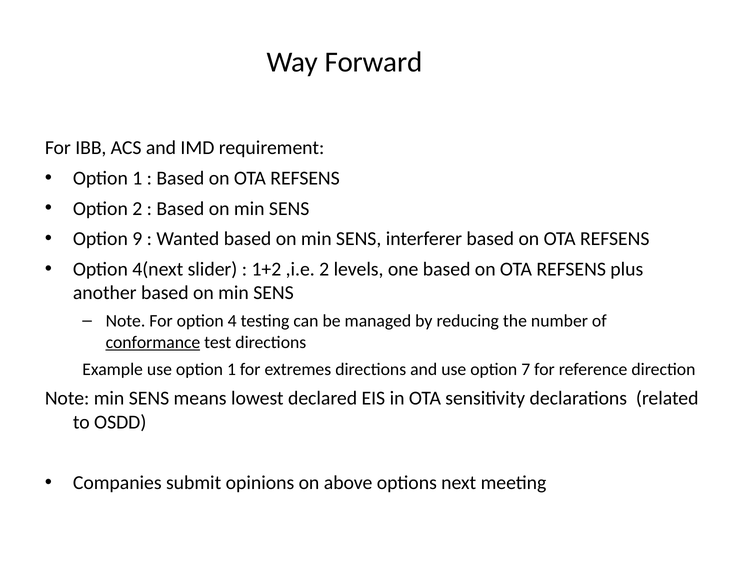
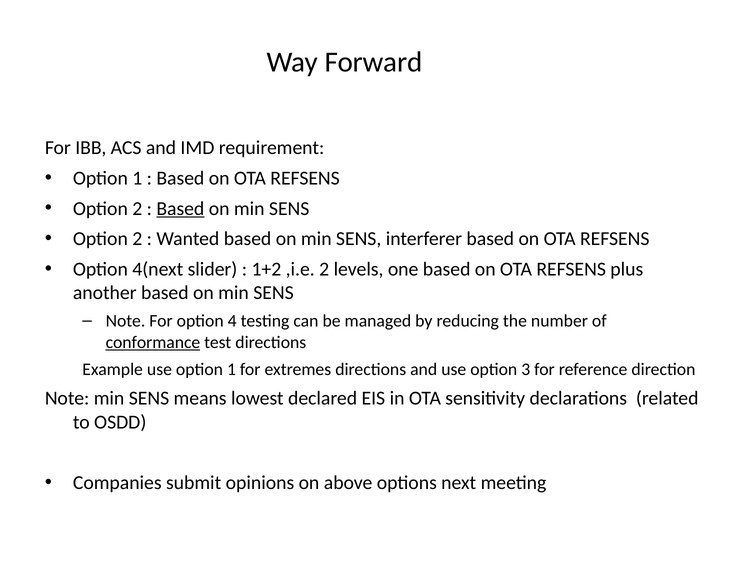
Based at (180, 209) underline: none -> present
9 at (137, 239): 9 -> 2
7: 7 -> 3
